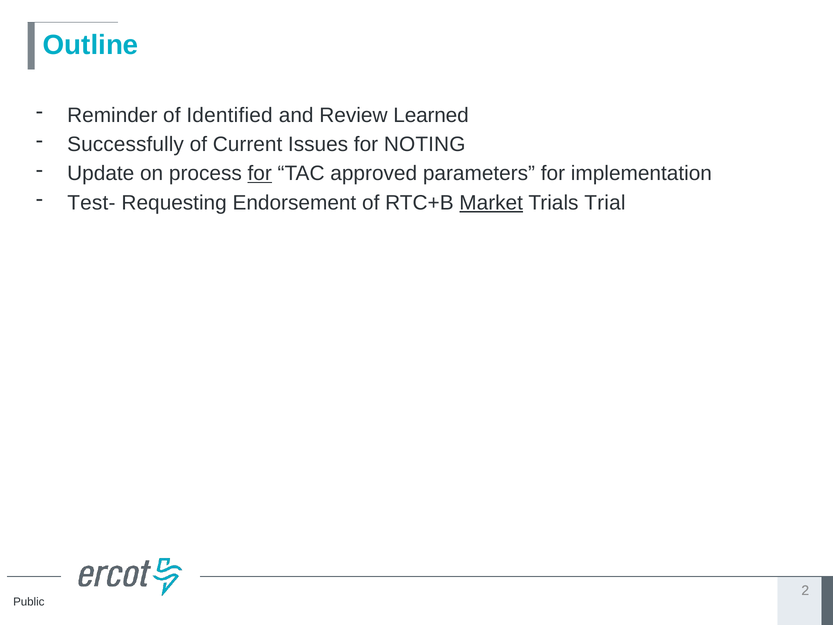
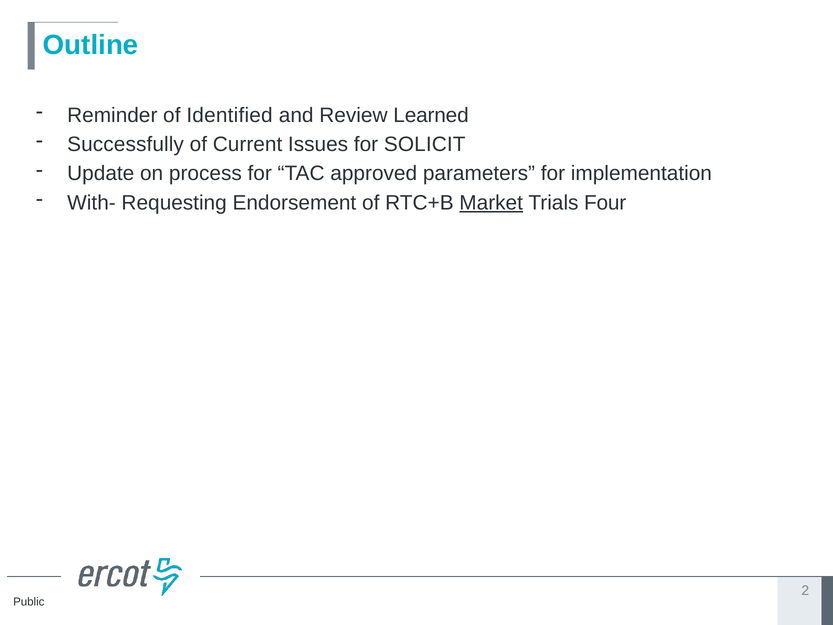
NOTING: NOTING -> SOLICIT
for at (260, 174) underline: present -> none
Test-: Test- -> With-
Trial: Trial -> Four
